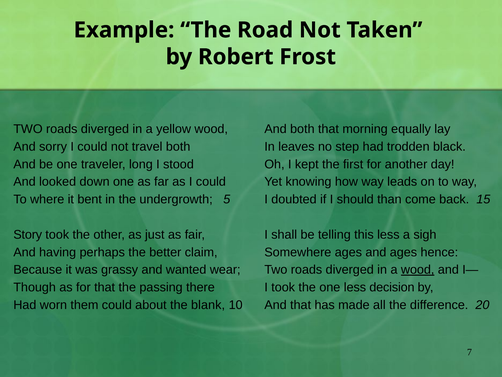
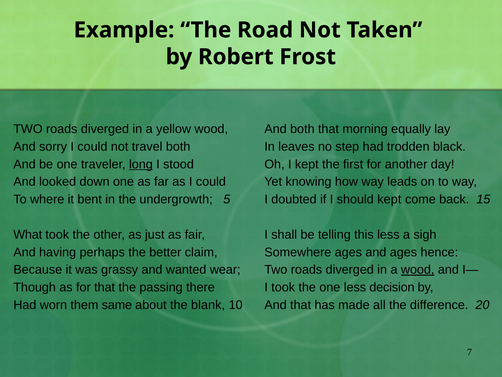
long underline: none -> present
should than: than -> kept
Story: Story -> What
them could: could -> same
